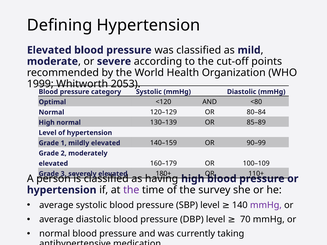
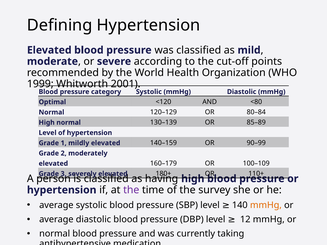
2053: 2053 -> 2001
mmHg at (266, 205) colour: purple -> orange
70: 70 -> 12
